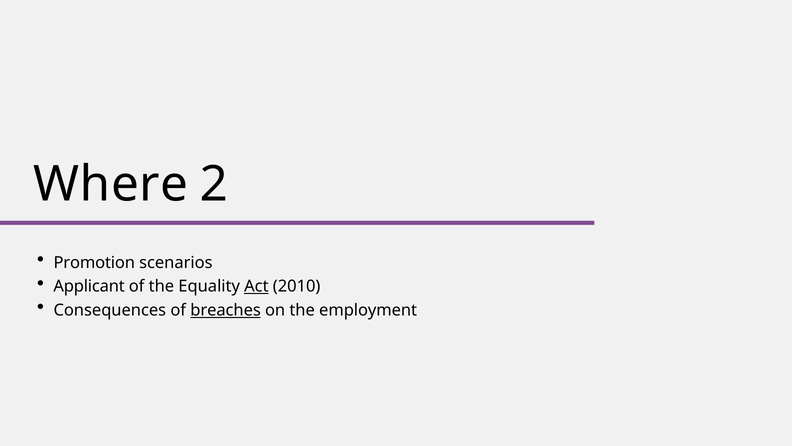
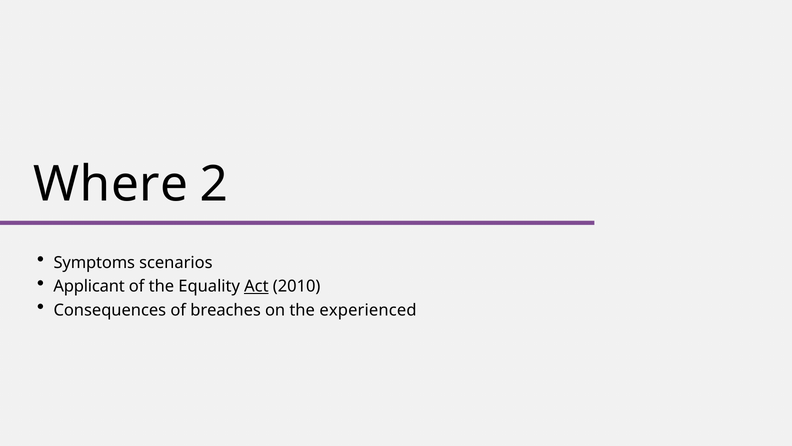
Promotion: Promotion -> Symptoms
breaches underline: present -> none
employment: employment -> experienced
